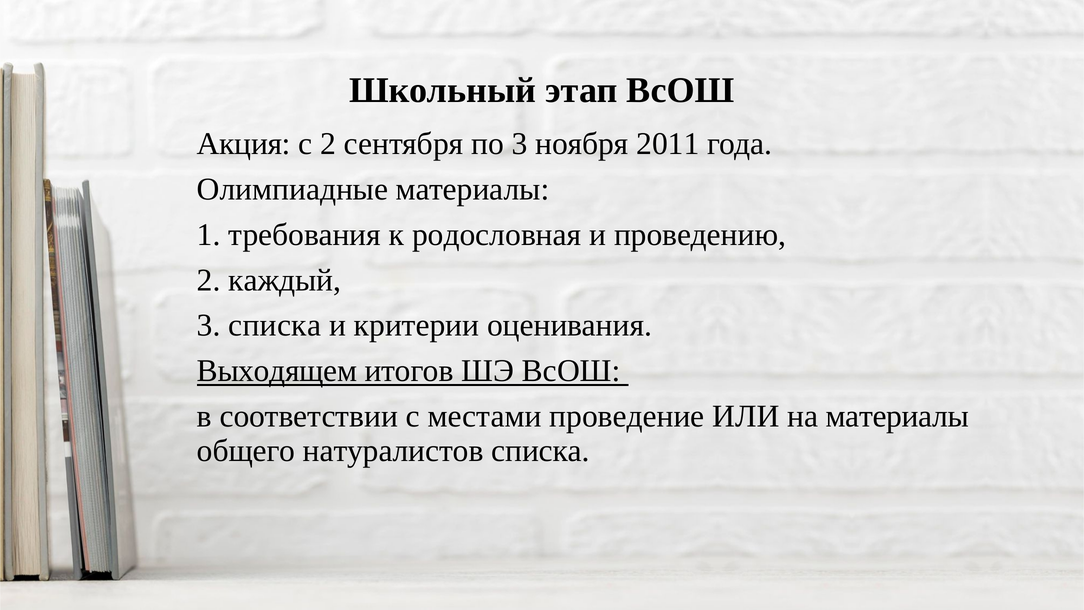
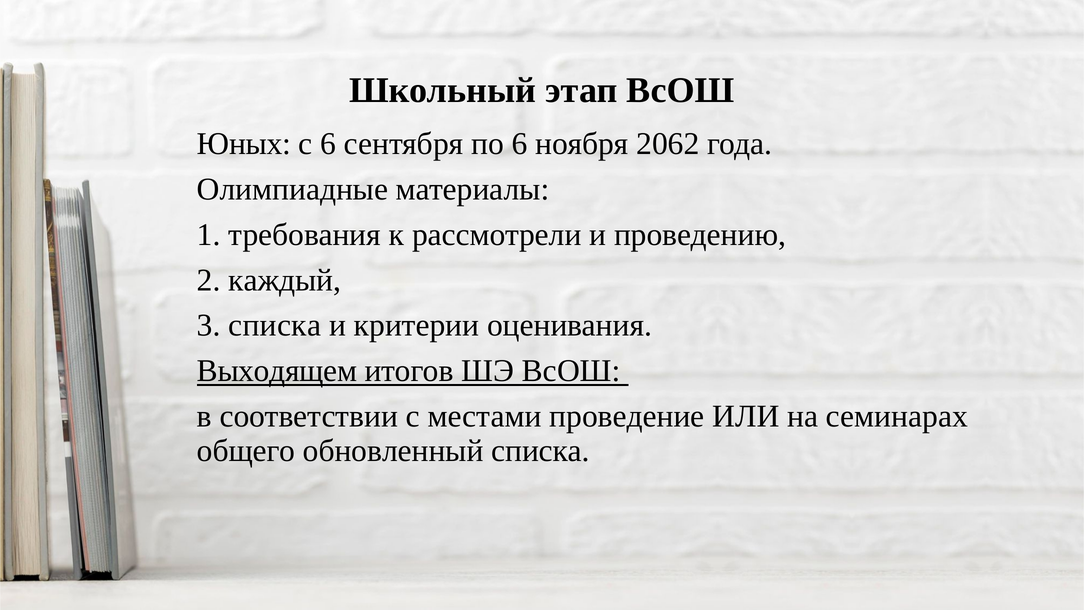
Акция: Акция -> Юных
с 2: 2 -> 6
по 3: 3 -> 6
2011: 2011 -> 2062
родословная: родословная -> рассмотрели
на материалы: материалы -> семинарах
натуралистов: натуралистов -> обновленный
